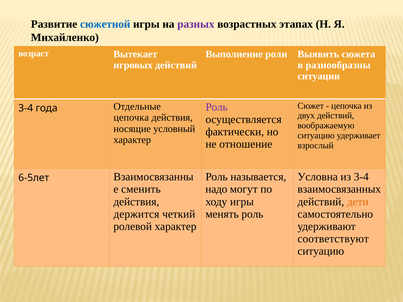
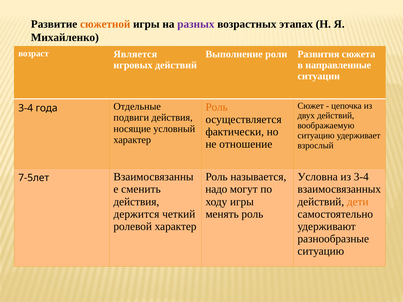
сюжетной colour: blue -> orange
Вытекает: Вытекает -> Является
Выявить: Выявить -> Развития
разнообразны: разнообразны -> направленные
Роль at (217, 107) colour: purple -> orange
цепочка at (131, 118): цепочка -> подвиги
6-5лет: 6-5лет -> 7-5лет
соответствуют: соответствуют -> разнообразные
